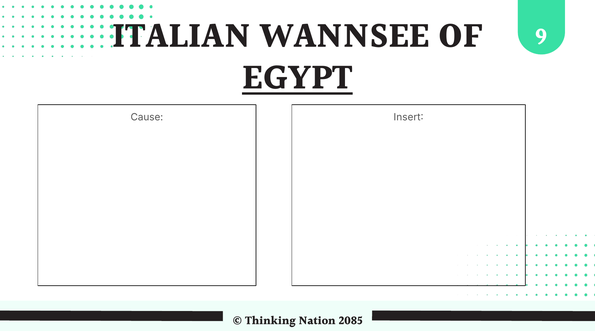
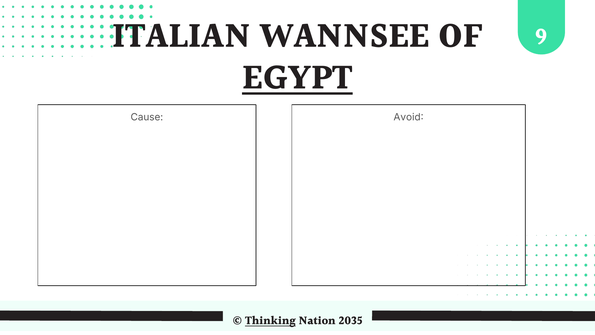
Insert: Insert -> Avoid
Thinking underline: none -> present
2085: 2085 -> 2035
